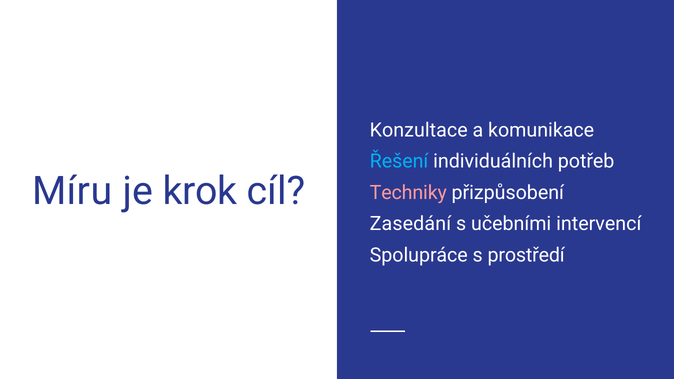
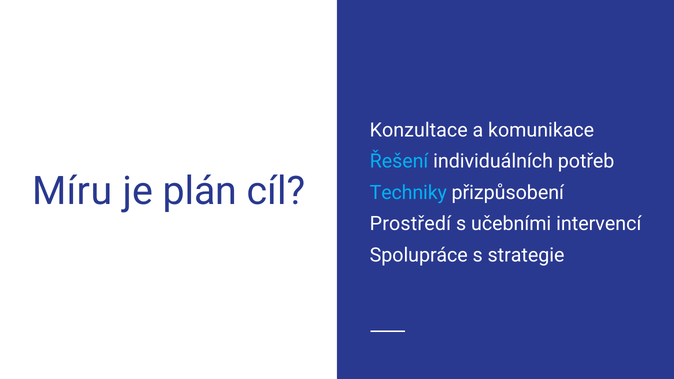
krok: krok -> plán
Techniky colour: pink -> light blue
Zasedání: Zasedání -> Prostředí
prostředí: prostředí -> strategie
